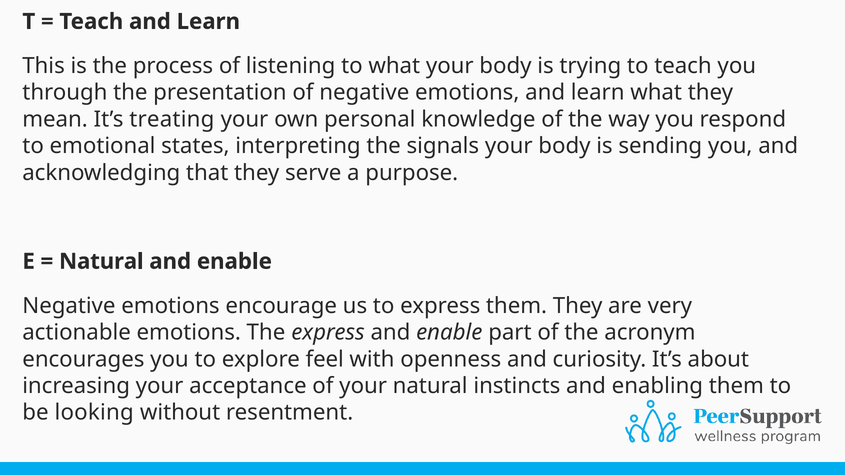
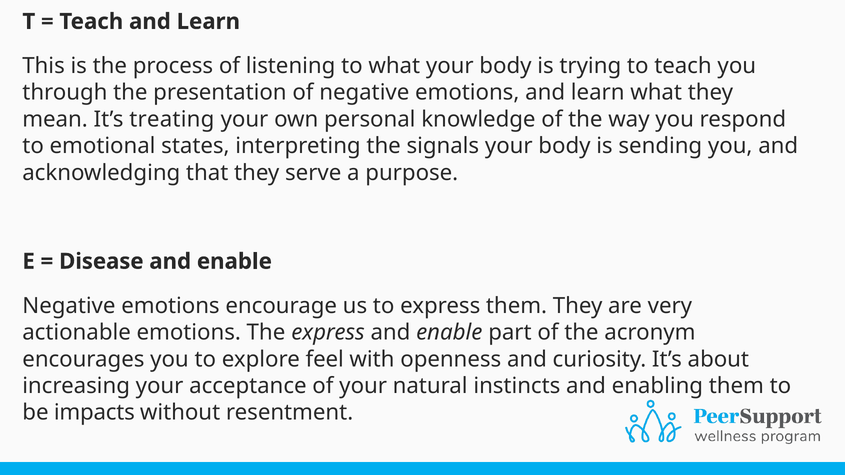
Natural at (101, 262): Natural -> Disease
looking: looking -> impacts
